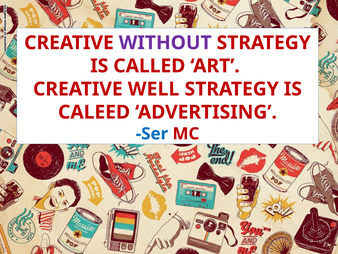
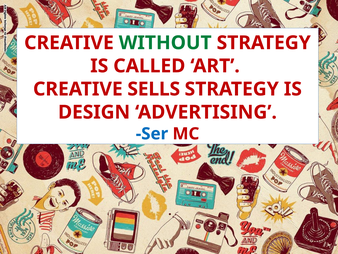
WITHOUT colour: purple -> green
WELL: WELL -> SELLS
CALEED: CALEED -> DESIGN
